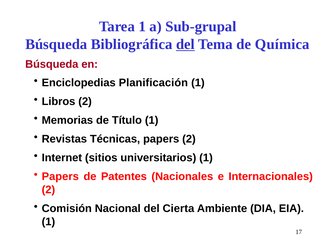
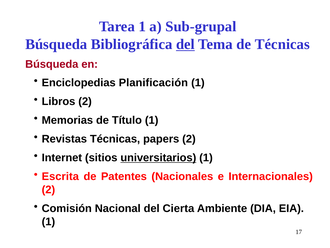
de Química: Química -> Técnicas
universitarios underline: none -> present
Papers at (60, 176): Papers -> Escrita
